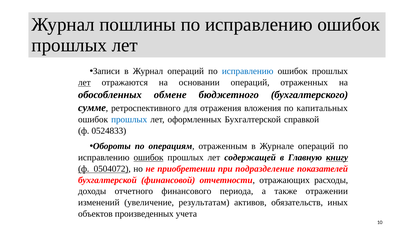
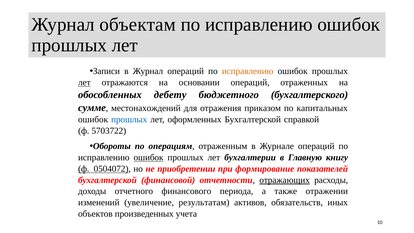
пошлины: пошлины -> объектам
исправлению at (248, 71) colour: blue -> orange
обмене: обмене -> дебету
ретроспективного: ретроспективного -> местонахождений
вложения: вложения -> приказом
0524833: 0524833 -> 5703722
содержащей: содержащей -> бухгалтерии
книгу underline: present -> none
подразделение: подразделение -> формирование
отражающих underline: none -> present
